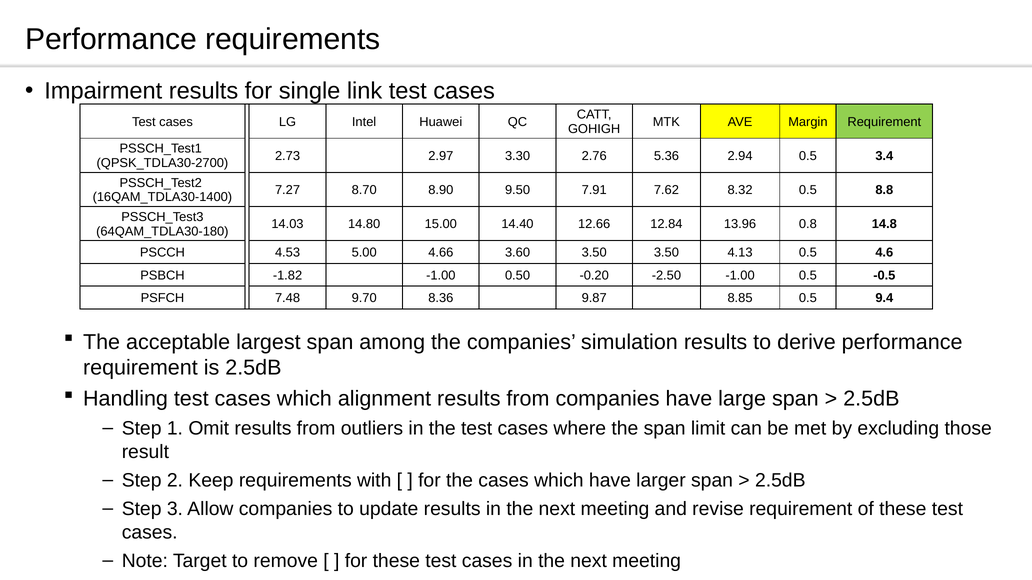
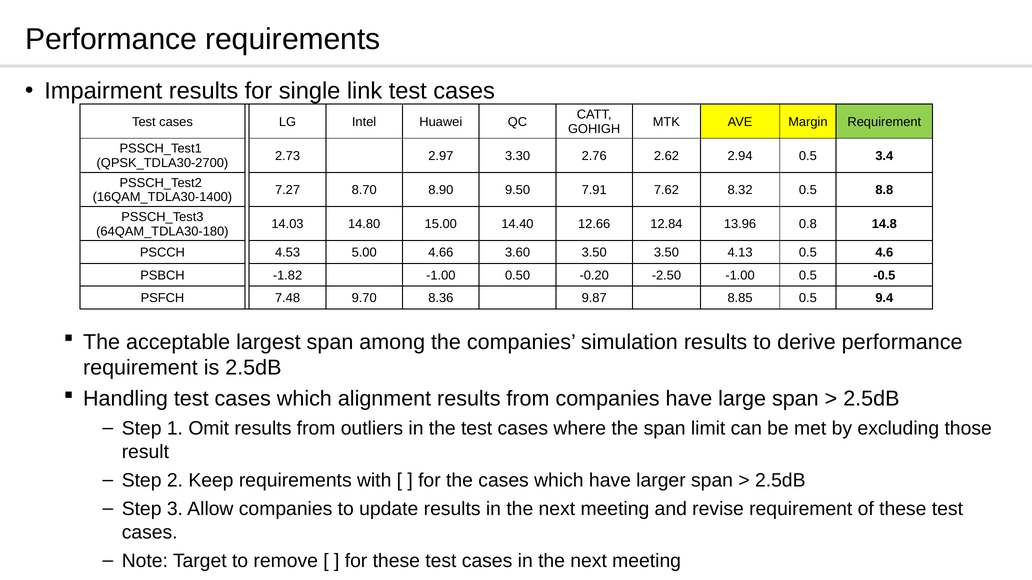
5.36: 5.36 -> 2.62
